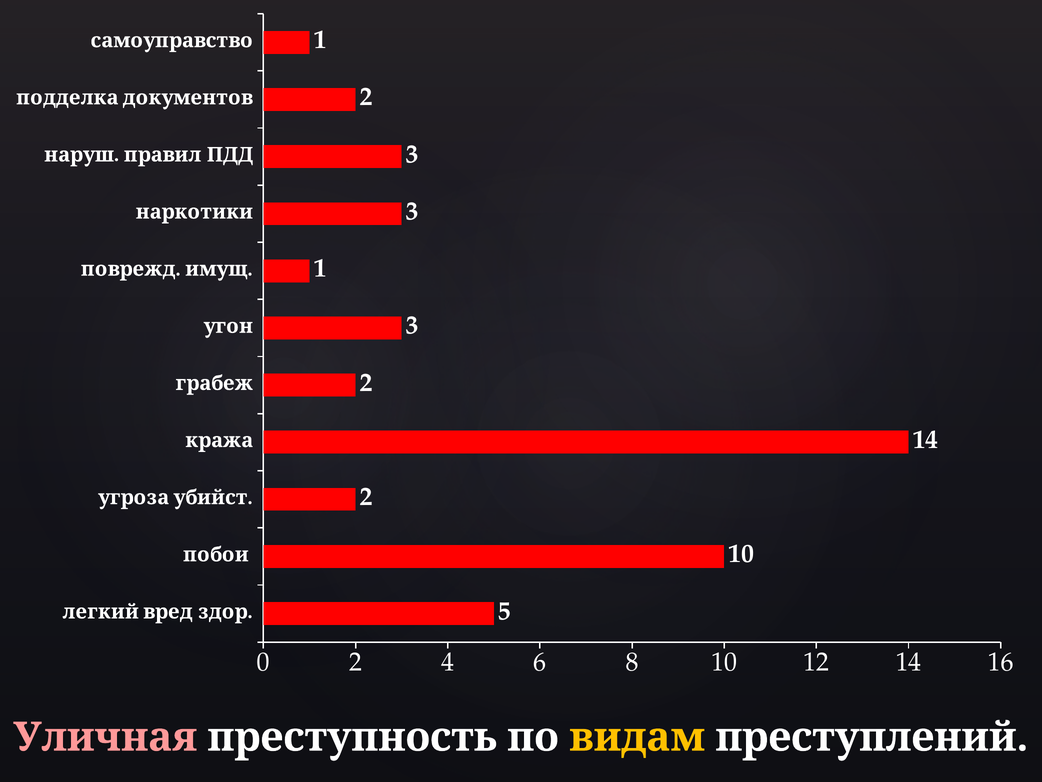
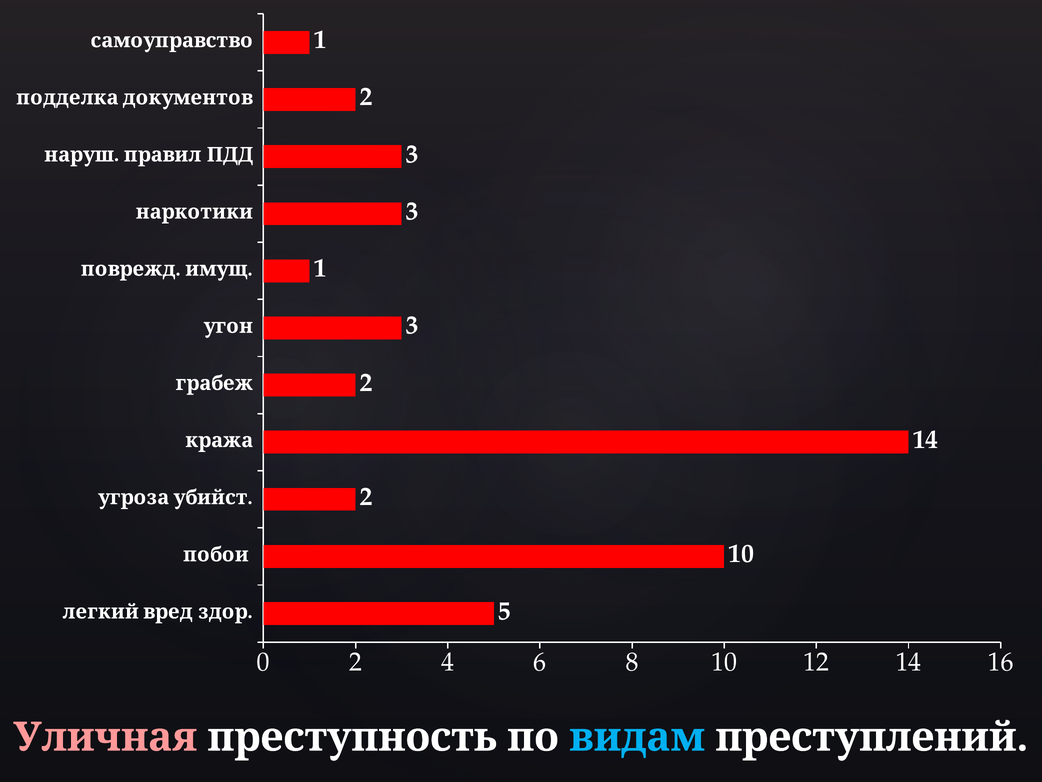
видам colour: yellow -> light blue
